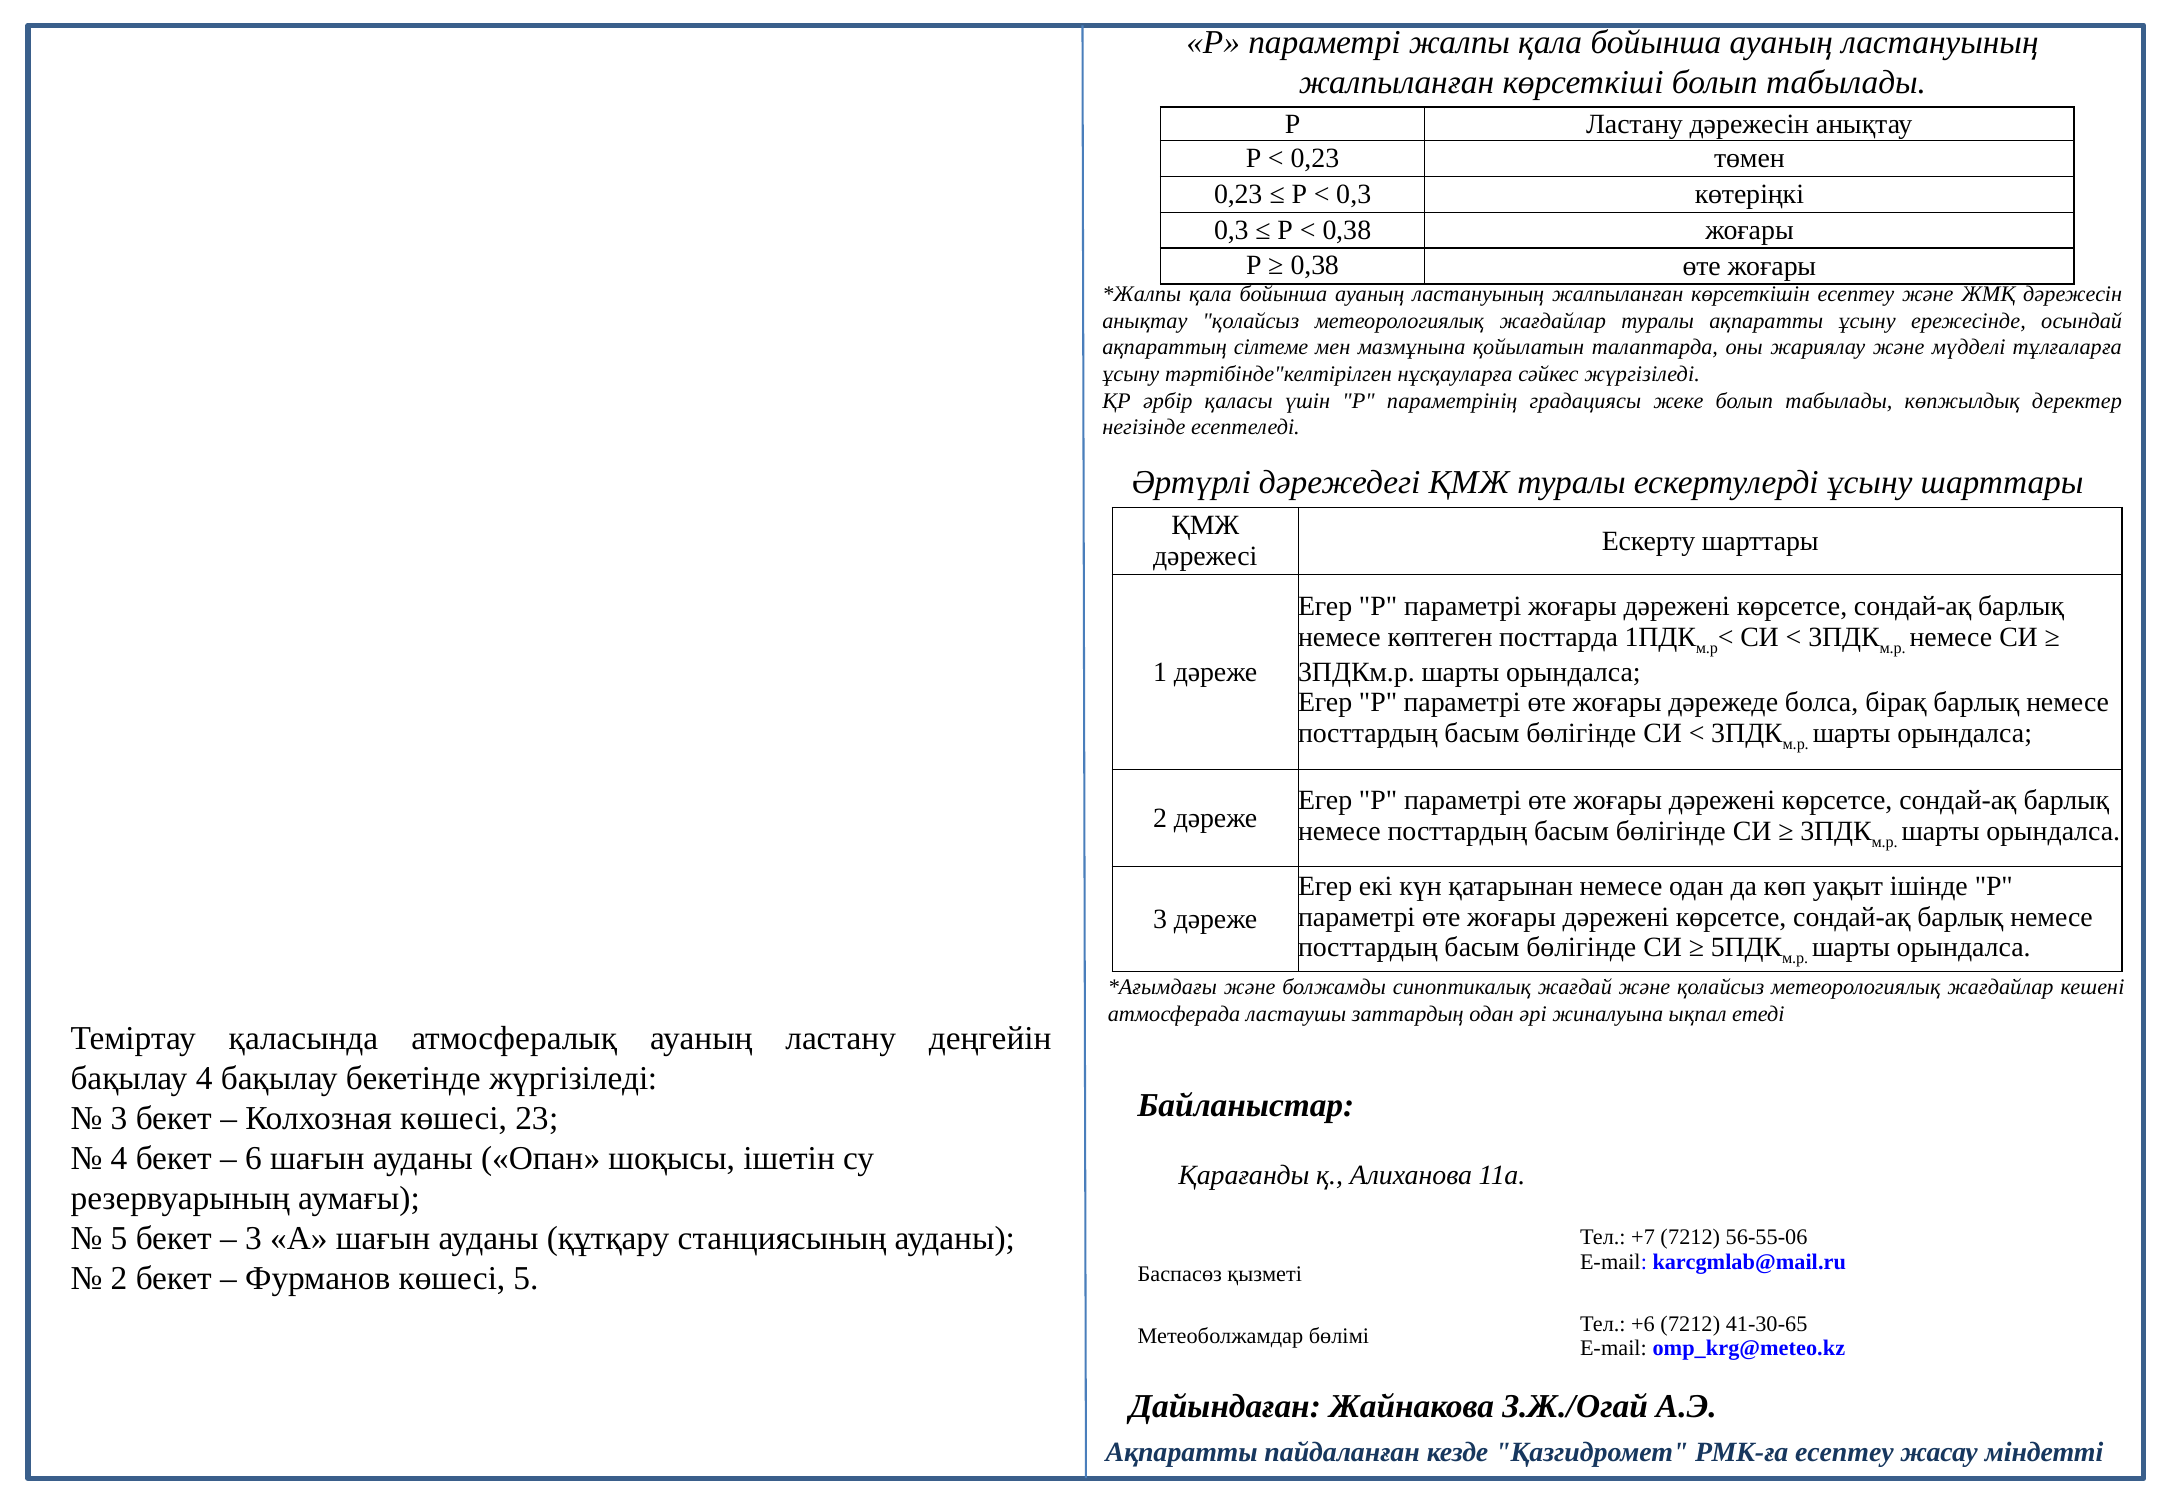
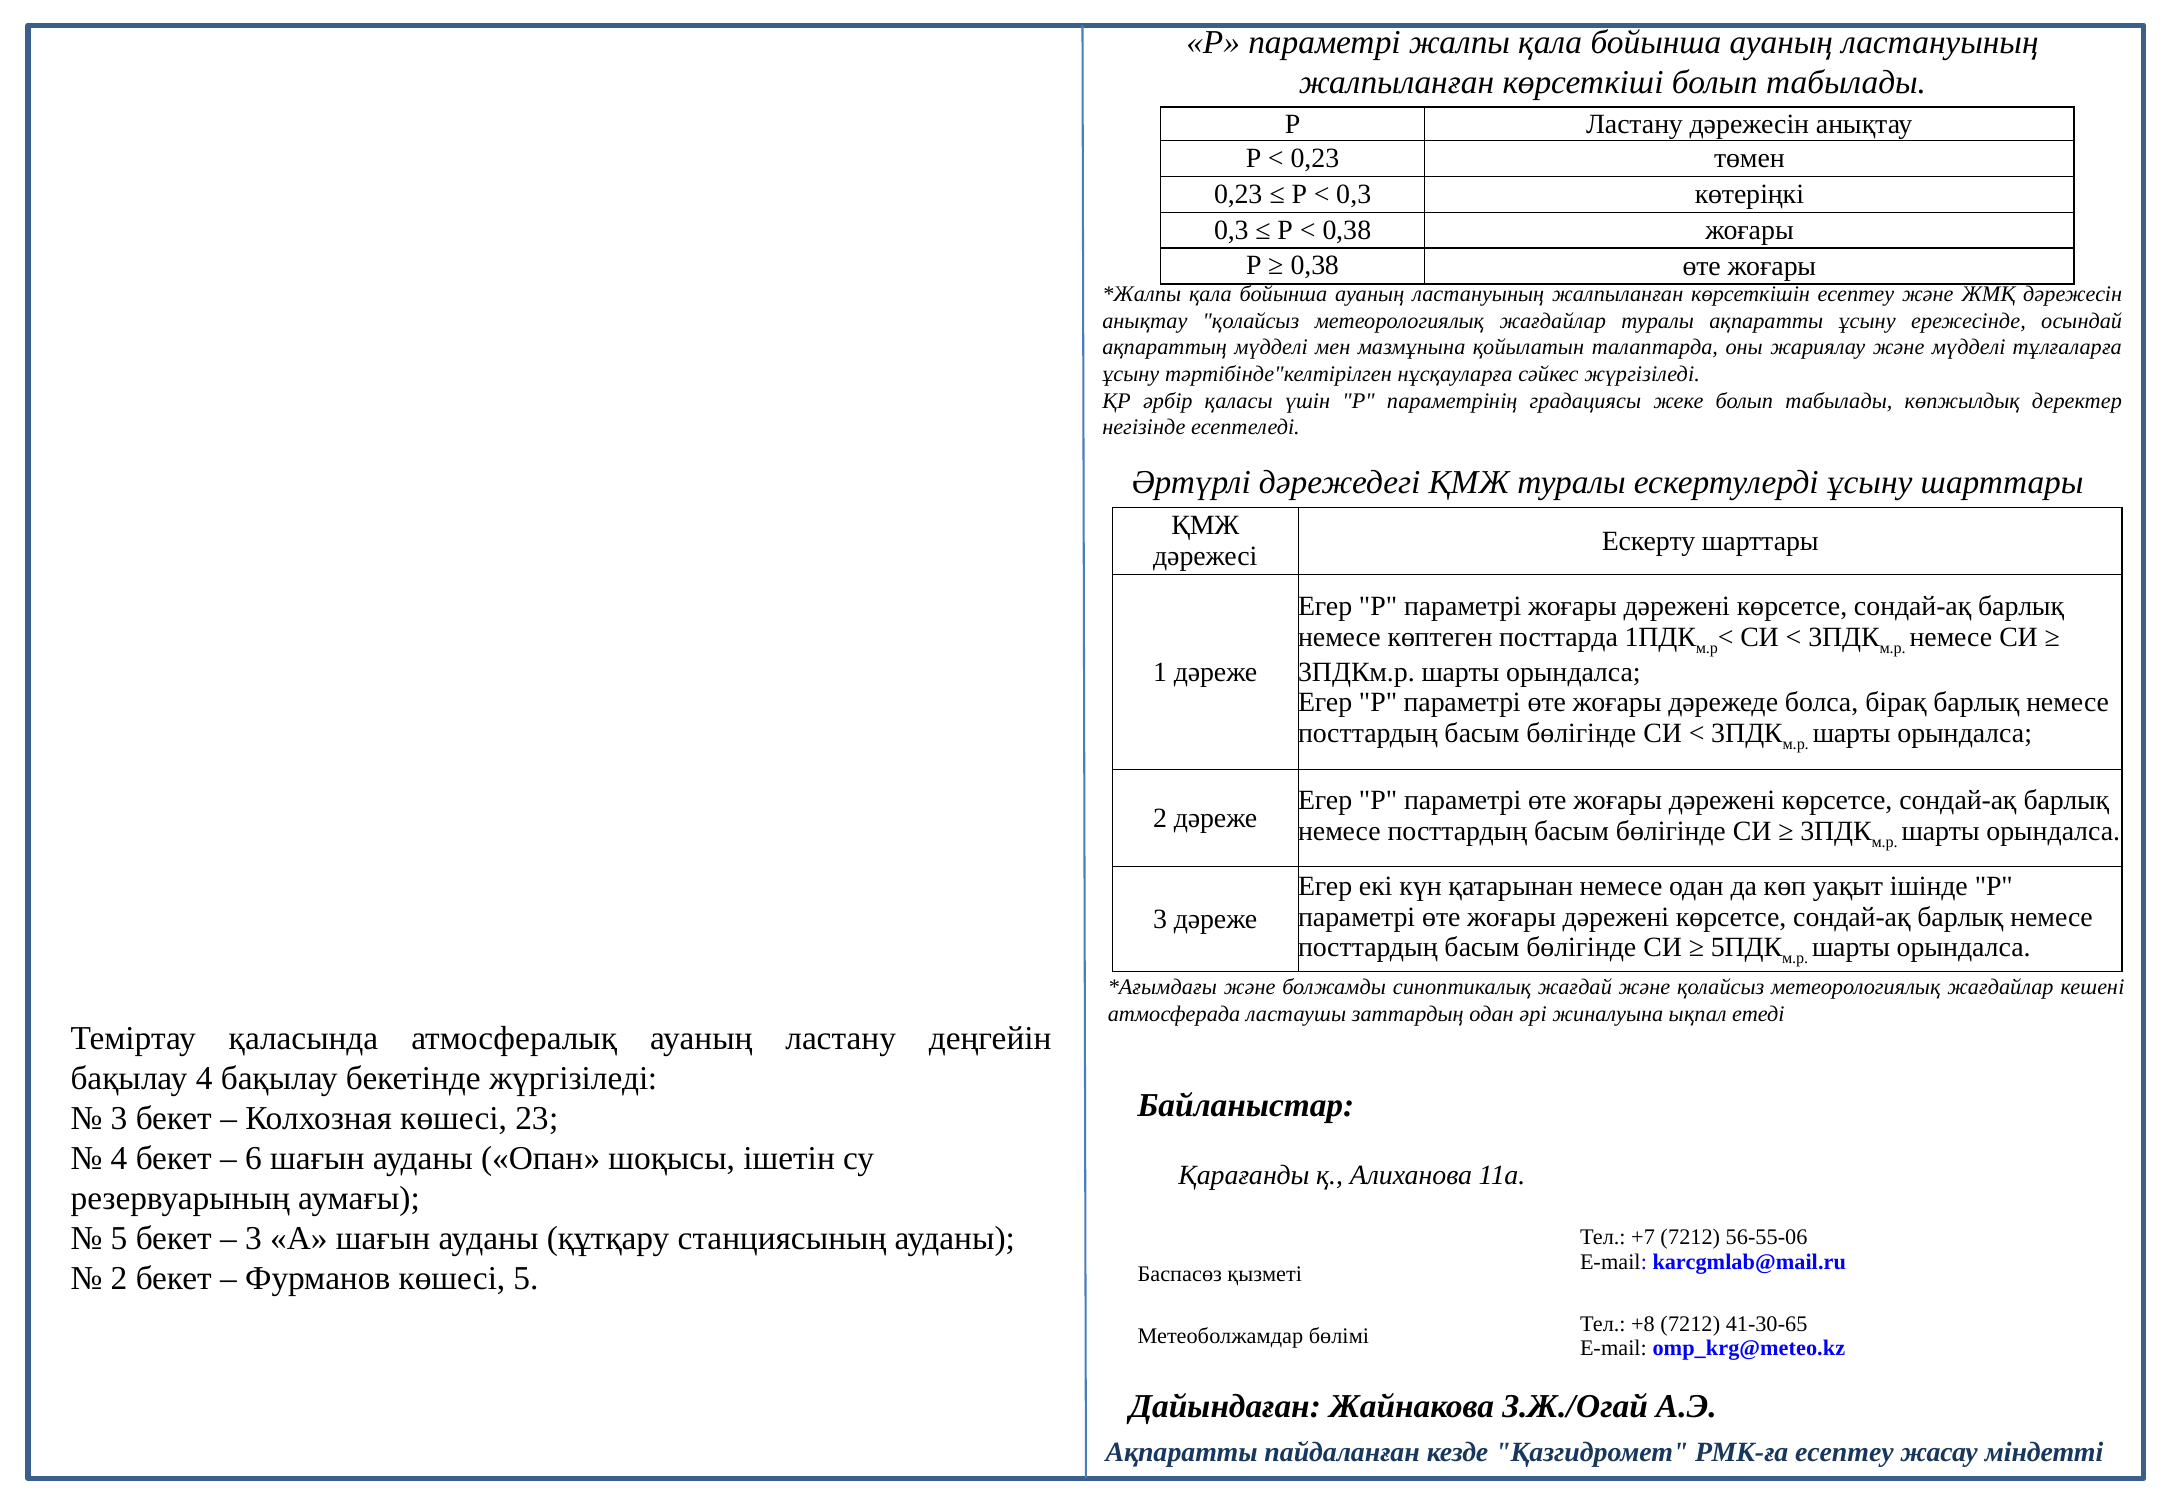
ақпараттың сілтеме: сілтеме -> мүдделі
+6: +6 -> +8
